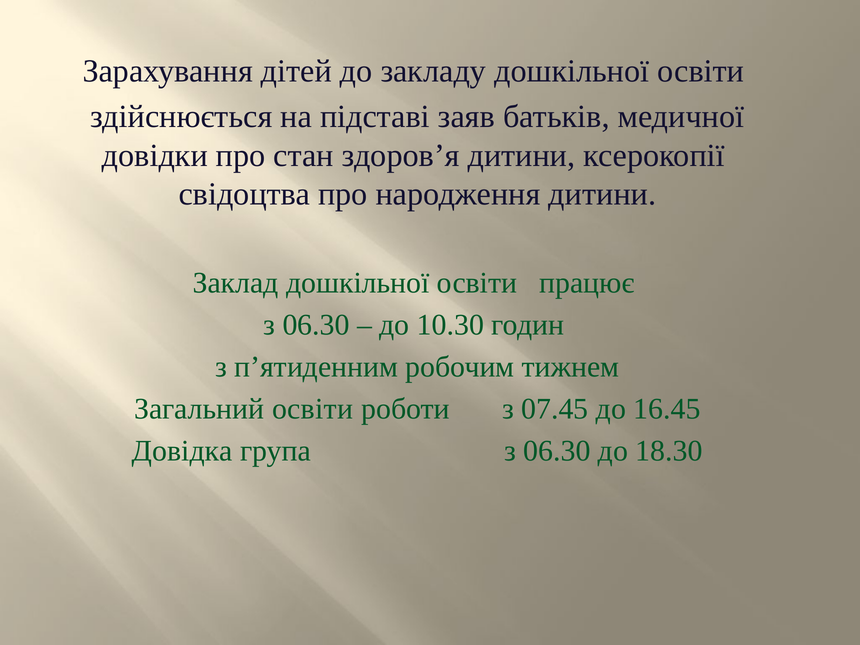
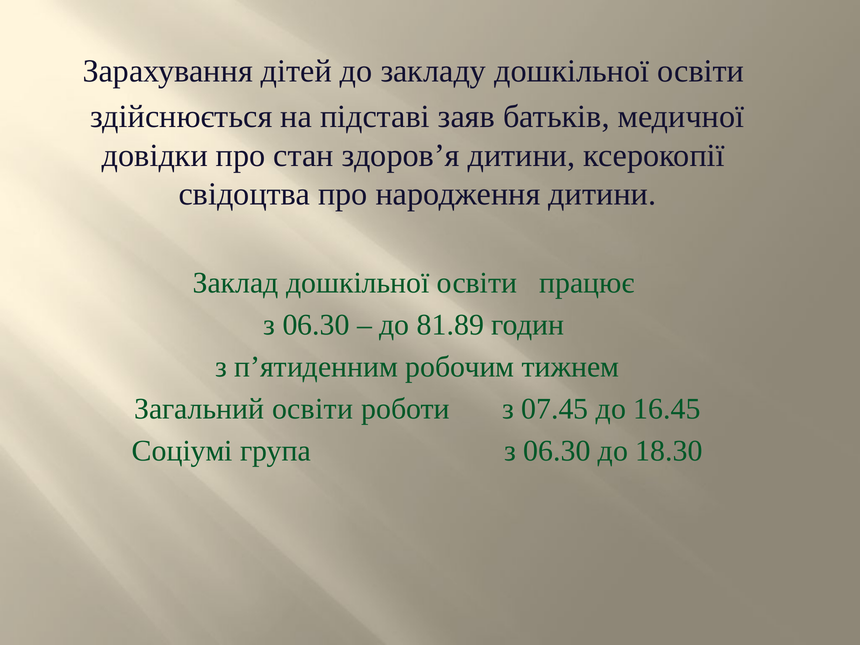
10.30: 10.30 -> 81.89
Довідка: Довідка -> Соціумі
